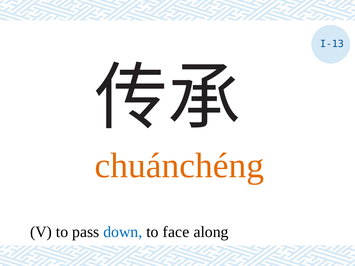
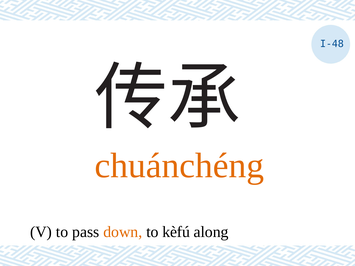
I-13: I-13 -> I-48
down colour: blue -> orange
face: face -> kèfú
